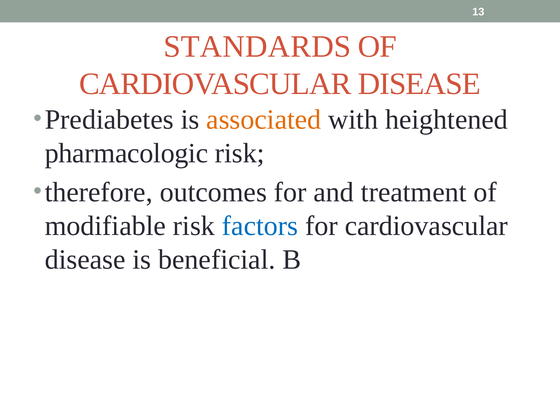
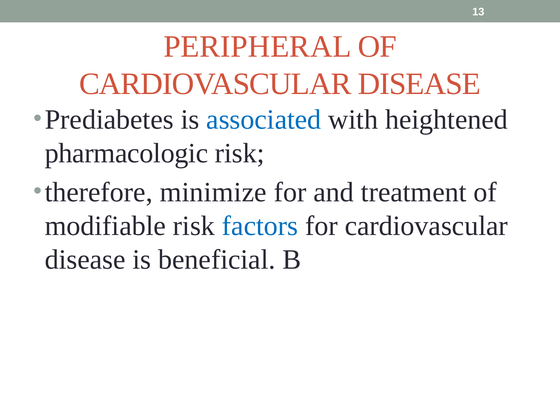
STANDARDS: STANDARDS -> PERIPHERAL
associated colour: orange -> blue
outcomes: outcomes -> minimize
